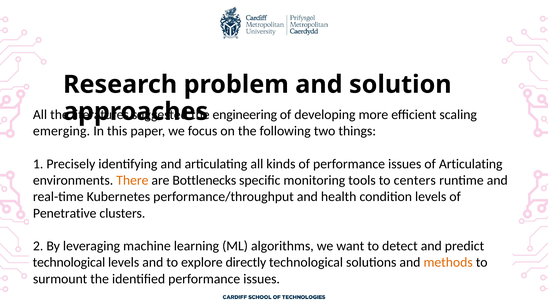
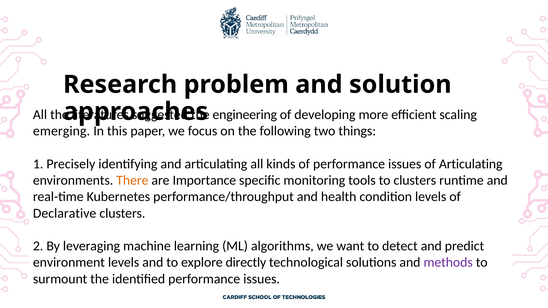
Bottlenecks: Bottlenecks -> Importance
to centers: centers -> clusters
Penetrative: Penetrative -> Declarative
technological at (69, 263): technological -> environment
methods colour: orange -> purple
